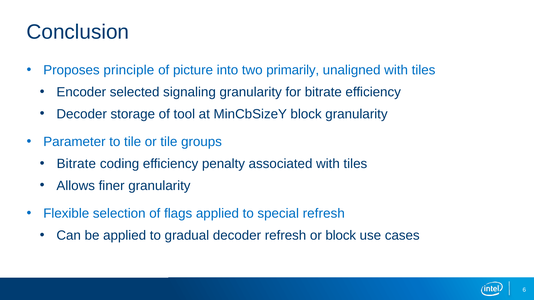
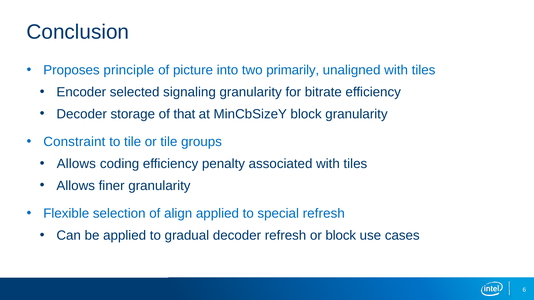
tool: tool -> that
Parameter: Parameter -> Constraint
Bitrate at (76, 164): Bitrate -> Allows
flags: flags -> align
